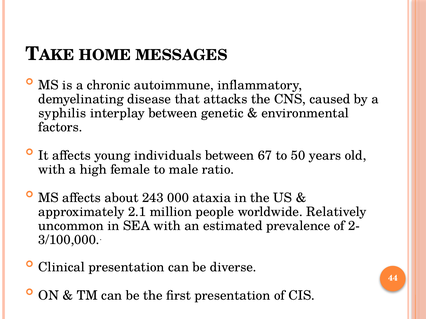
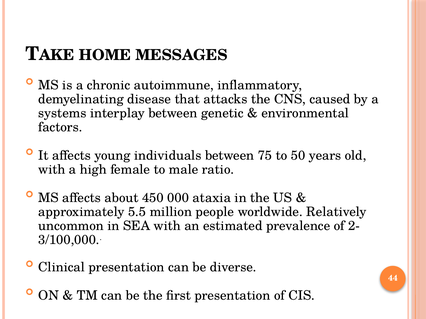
syphilis: syphilis -> systems
67: 67 -> 75
243: 243 -> 450
2.1: 2.1 -> 5.5
